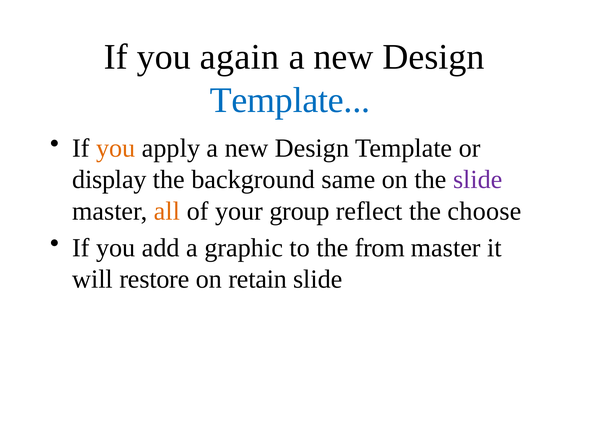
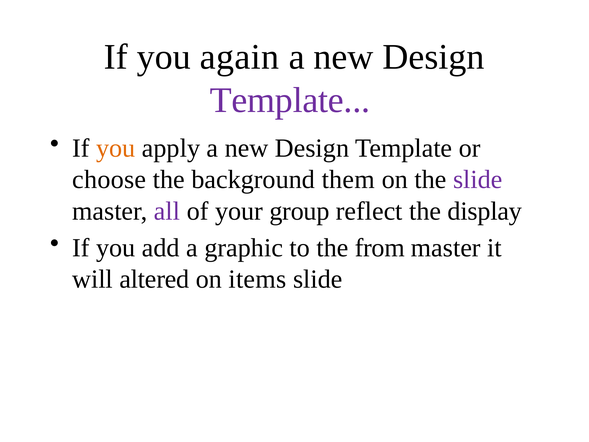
Template at (290, 100) colour: blue -> purple
display: display -> choose
same: same -> them
all colour: orange -> purple
choose: choose -> display
restore: restore -> altered
retain: retain -> items
